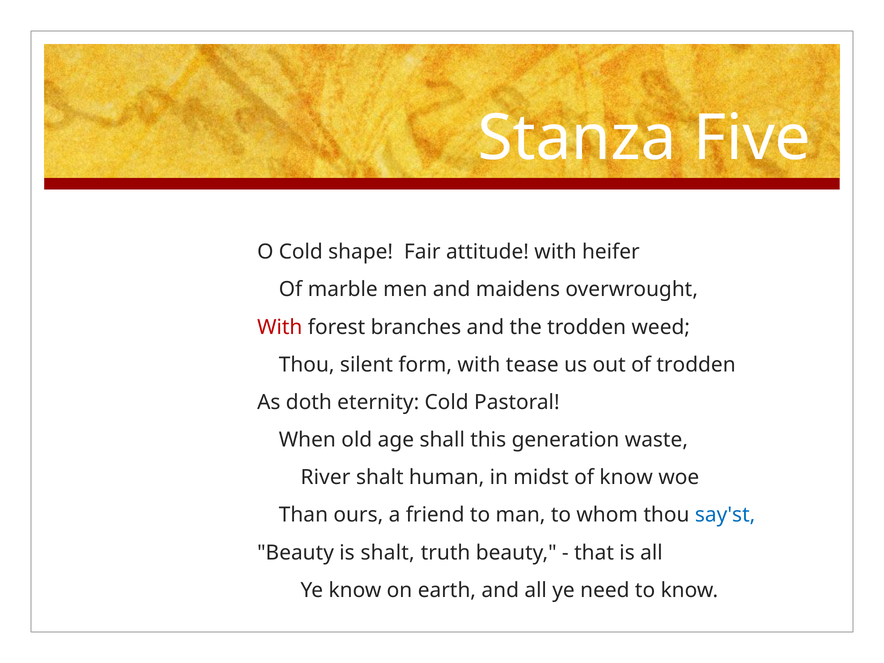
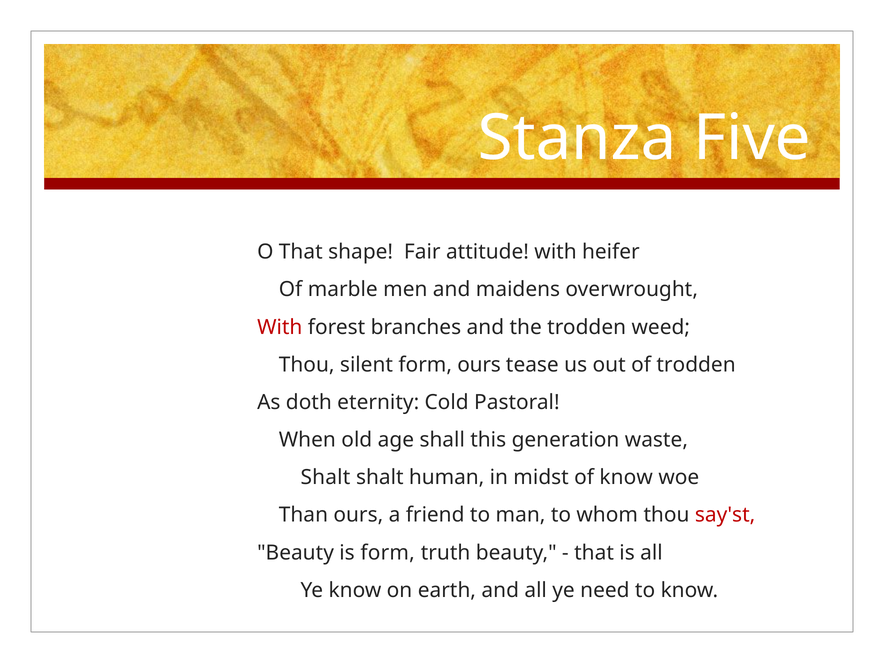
O Cold: Cold -> That
form with: with -> ours
River at (325, 477): River -> Shalt
say'st colour: blue -> red
is shalt: shalt -> form
